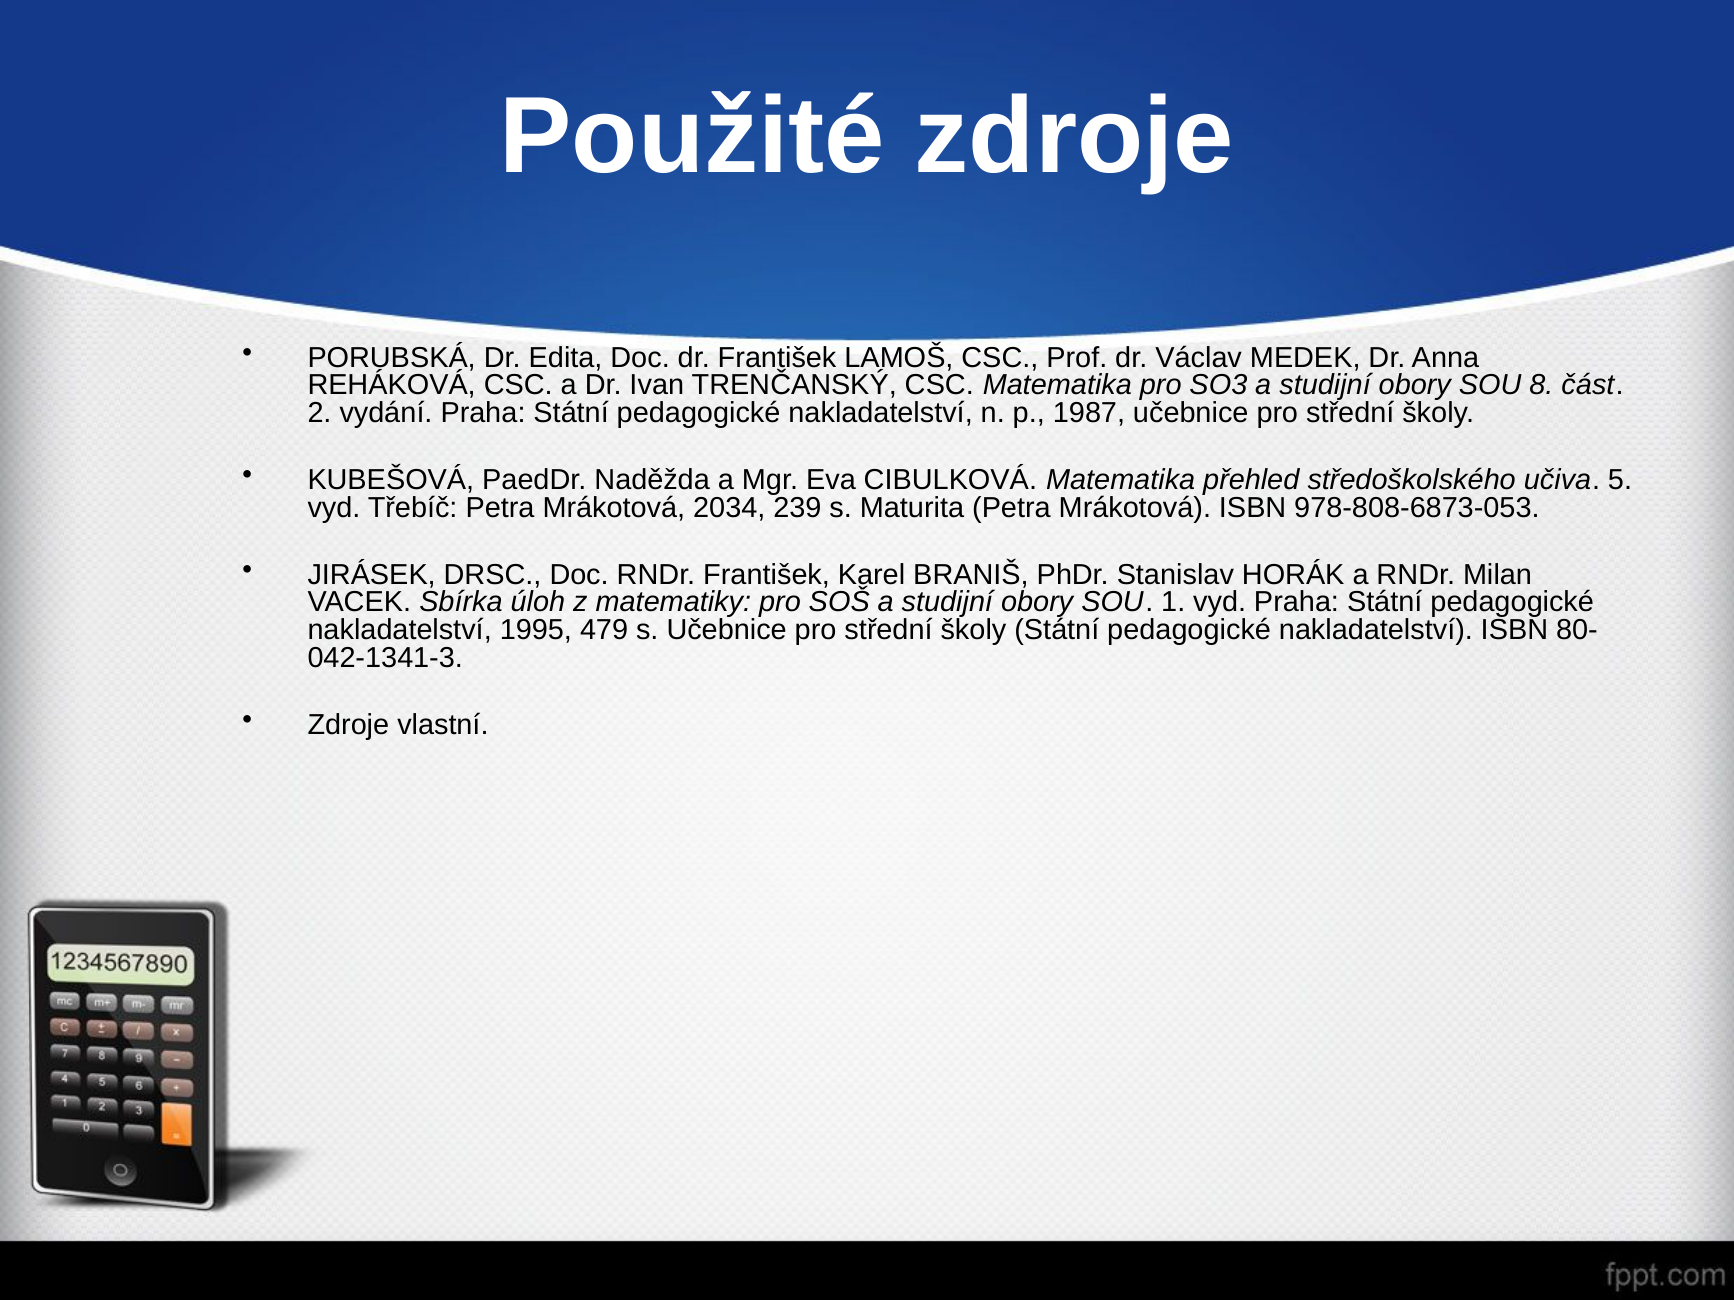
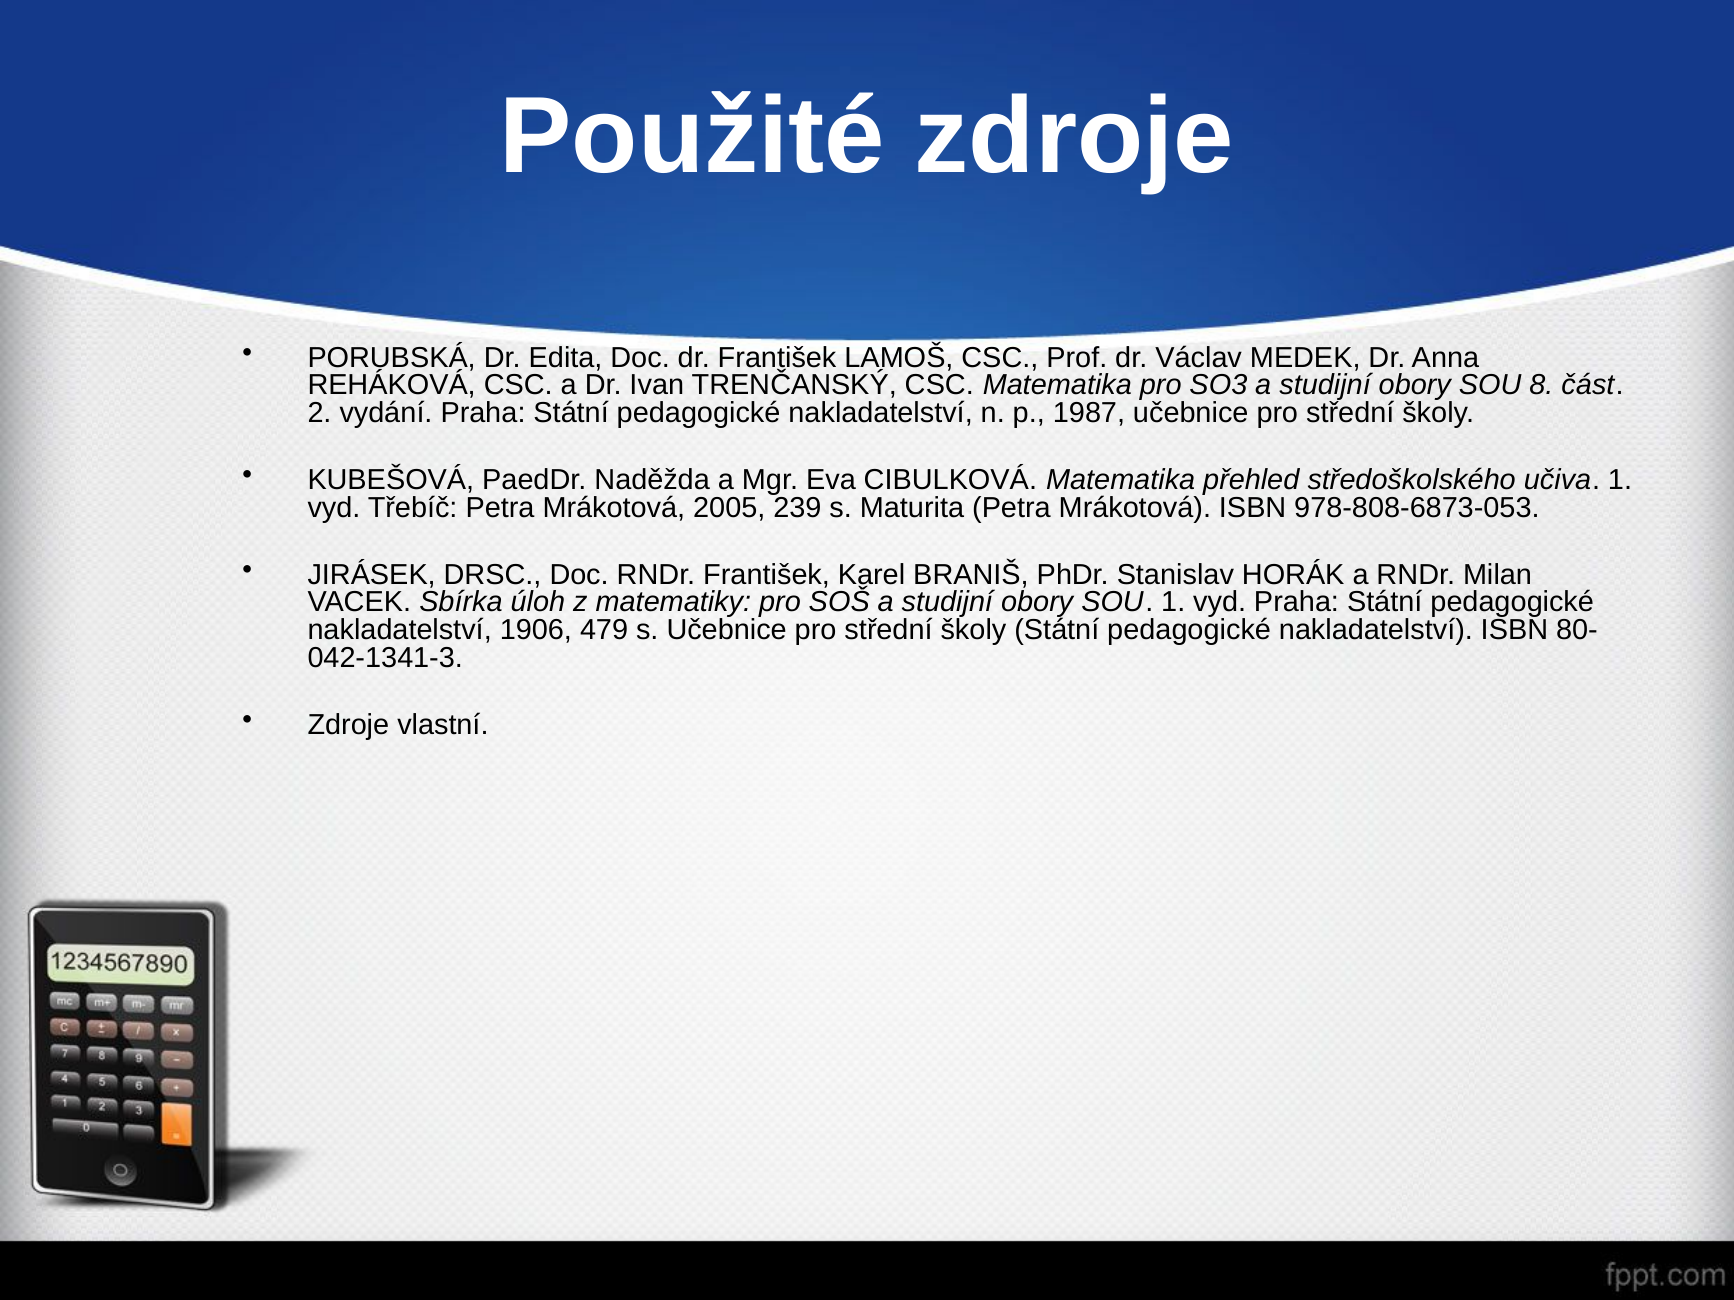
učiva 5: 5 -> 1
2034: 2034 -> 2005
1995: 1995 -> 1906
